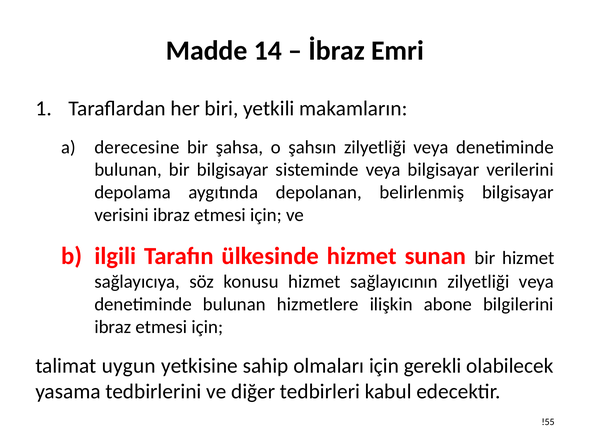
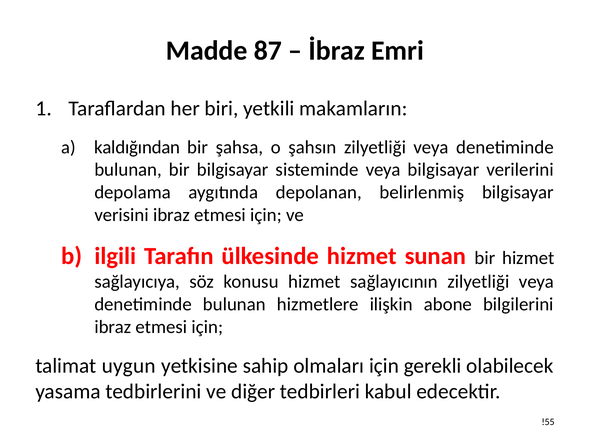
14: 14 -> 87
derecesine: derecesine -> kaldığından
